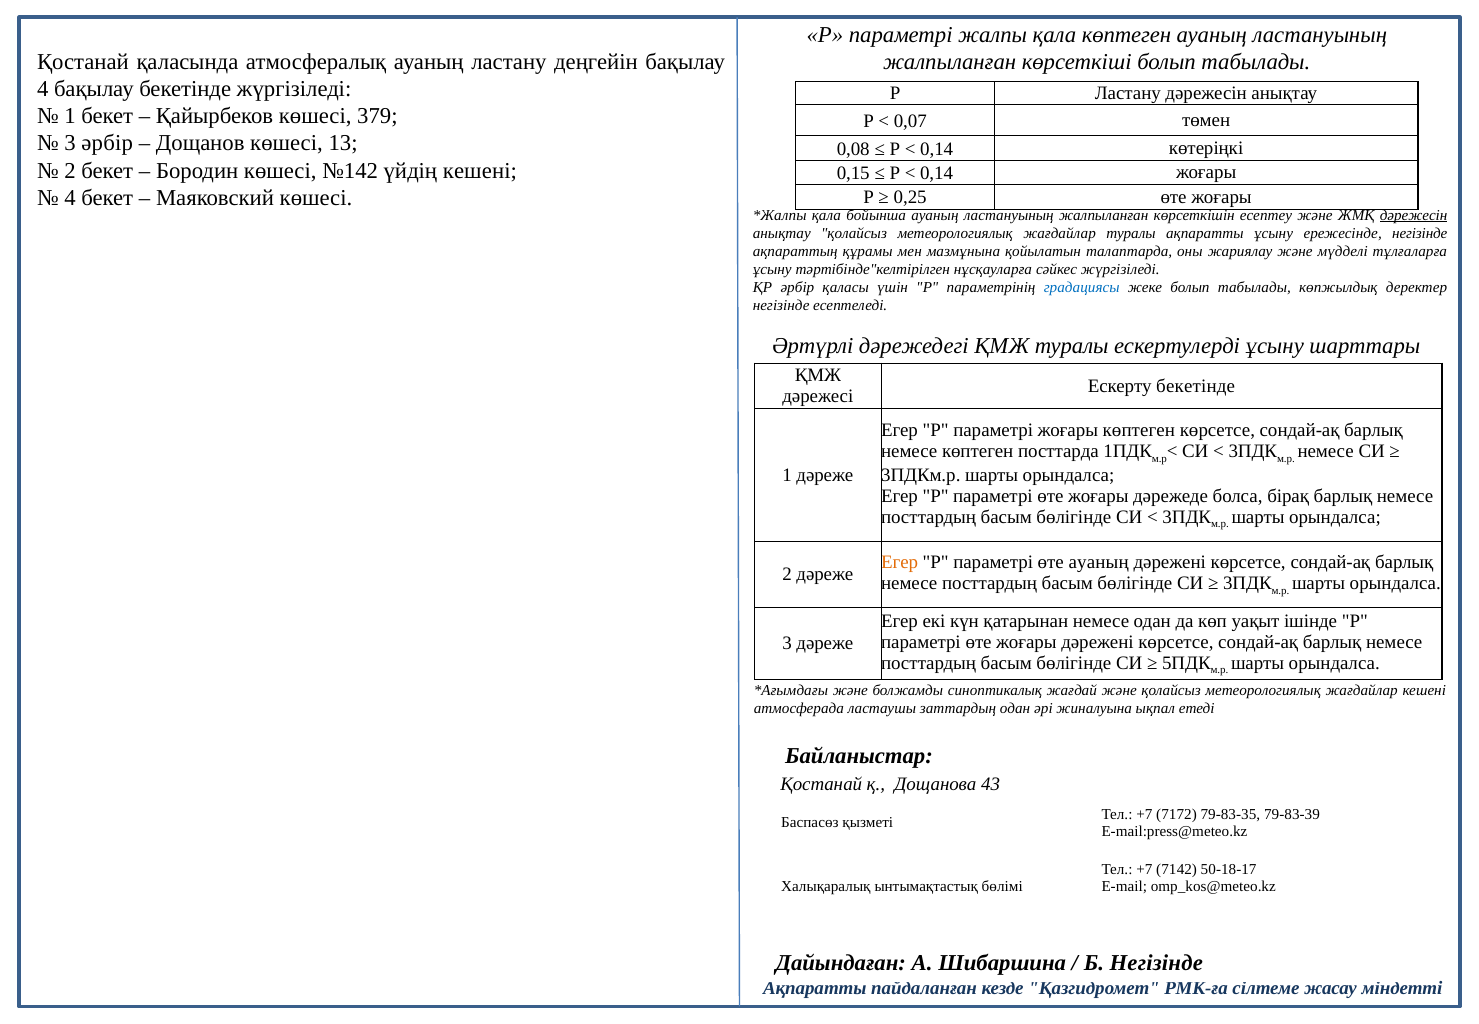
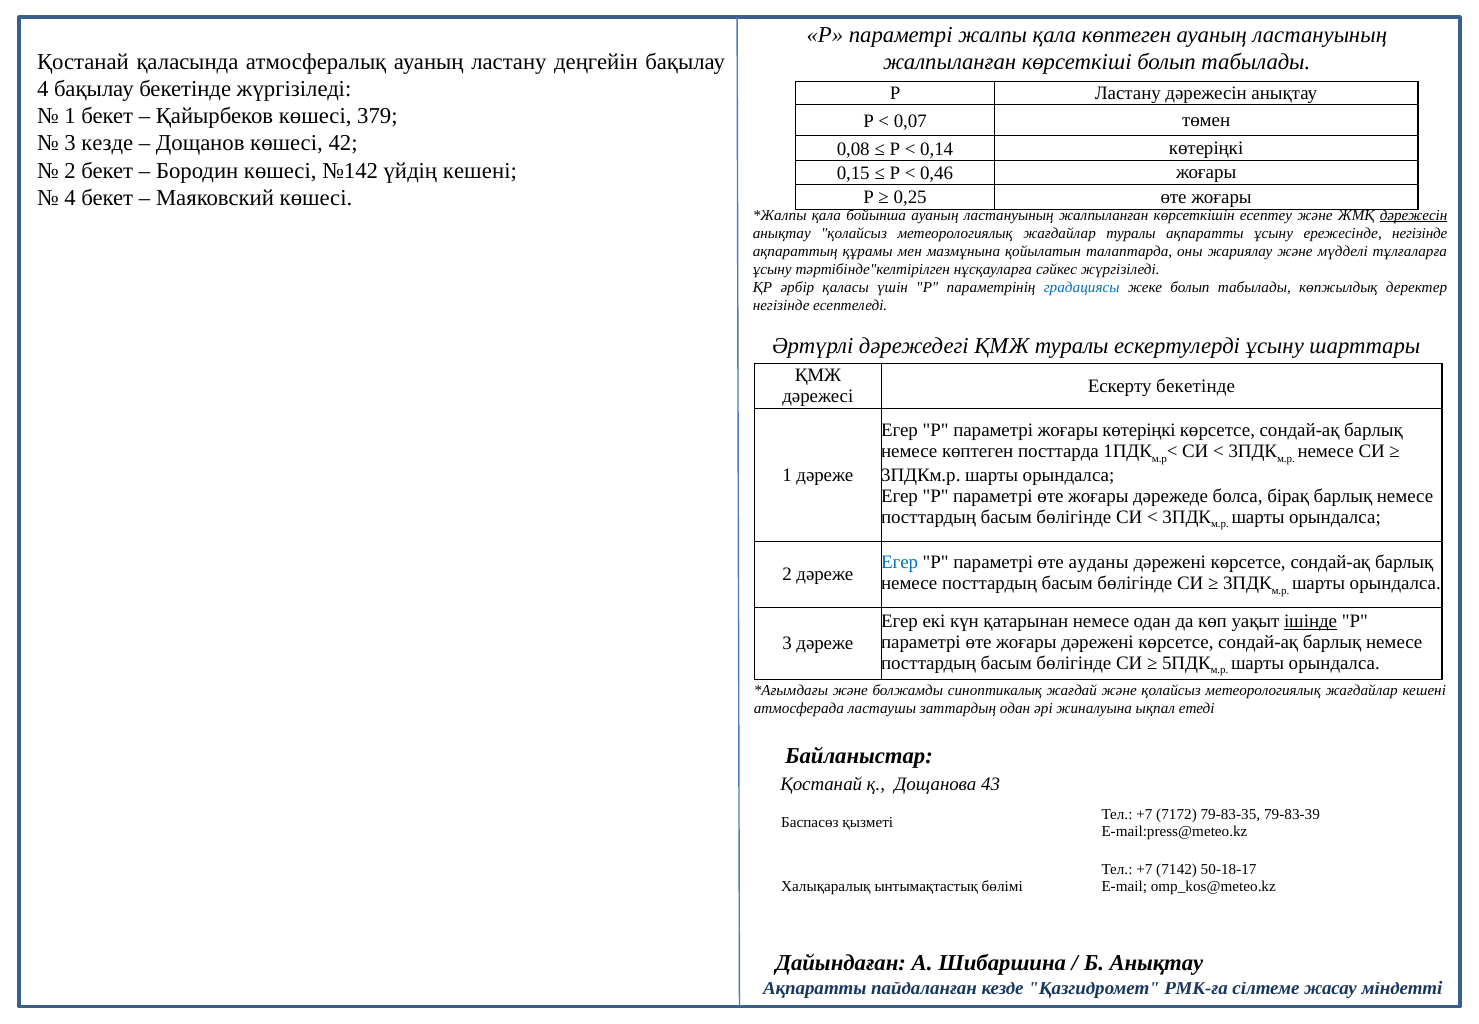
3 әрбір: әрбір -> кезде
13: 13 -> 42
0,14 at (937, 173): 0,14 -> 0,46
жоғары көптеген: көптеген -> көтеріңкі
Егер at (900, 562) colour: orange -> blue
өте ауаның: ауаның -> ауданы
ішінде underline: none -> present
Б Негізінде: Негізінде -> Анықтау
